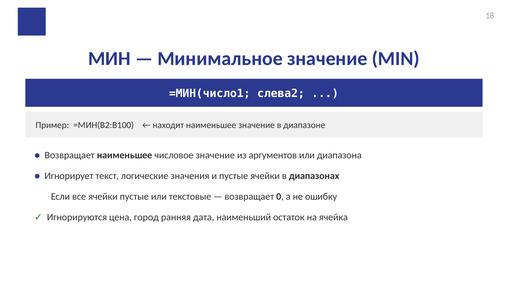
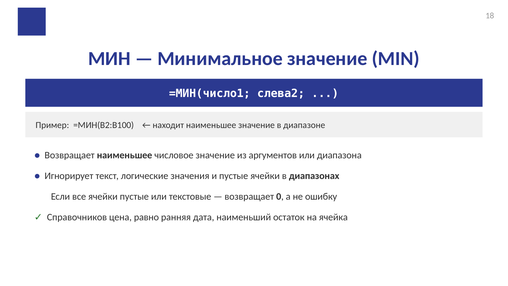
Игнорируются: Игнорируются -> Справочников
город: город -> равно
